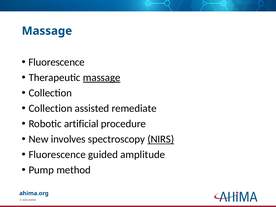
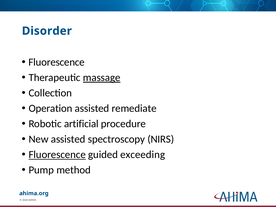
Massage at (47, 31): Massage -> Disorder
Collection at (50, 108): Collection -> Operation
New involves: involves -> assisted
NIRS underline: present -> none
Fluorescence at (57, 155) underline: none -> present
amplitude: amplitude -> exceeding
